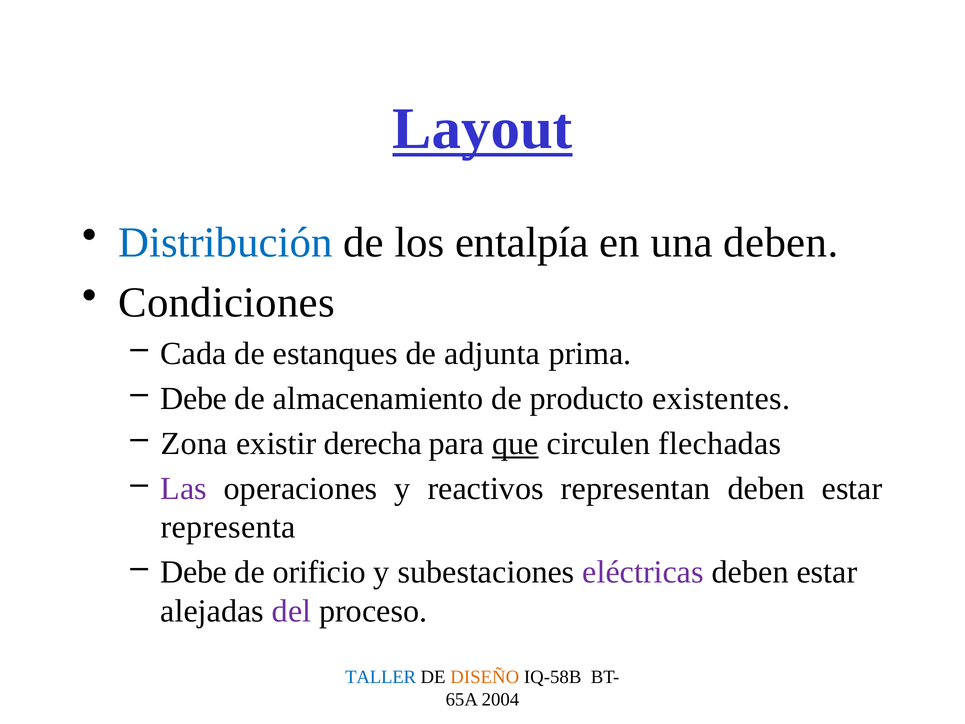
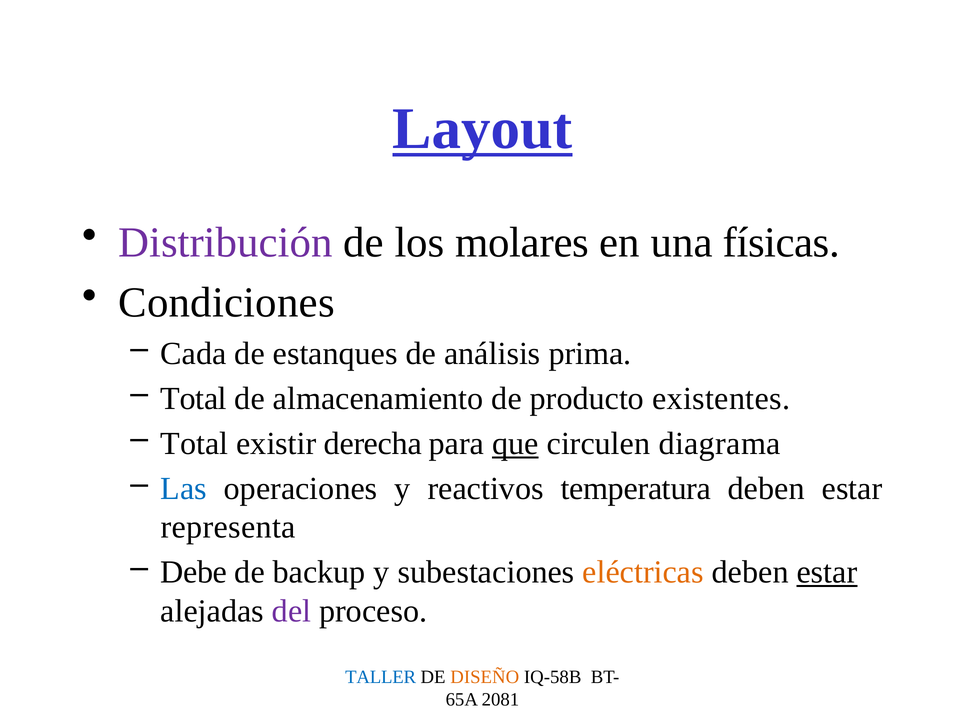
Distribución colour: blue -> purple
entalpía: entalpía -> molares
una deben: deben -> físicas
adjunta: adjunta -> análisis
Debe at (194, 398): Debe -> Total
Zona at (194, 443): Zona -> Total
flechadas: flechadas -> diagrama
Las colour: purple -> blue
representan: representan -> temperatura
orificio: orificio -> backup
eléctricas colour: purple -> orange
estar at (827, 572) underline: none -> present
2004: 2004 -> 2081
